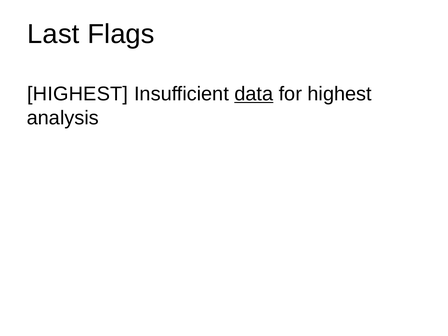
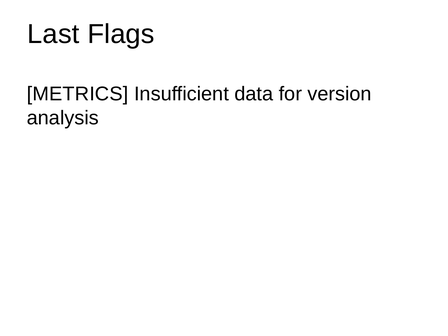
HIGHEST at (78, 94): HIGHEST -> METRICS
data underline: present -> none
for highest: highest -> version
